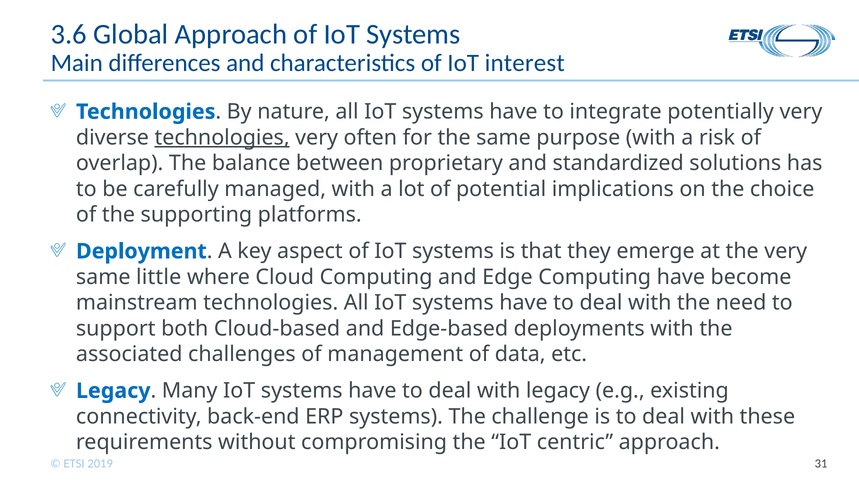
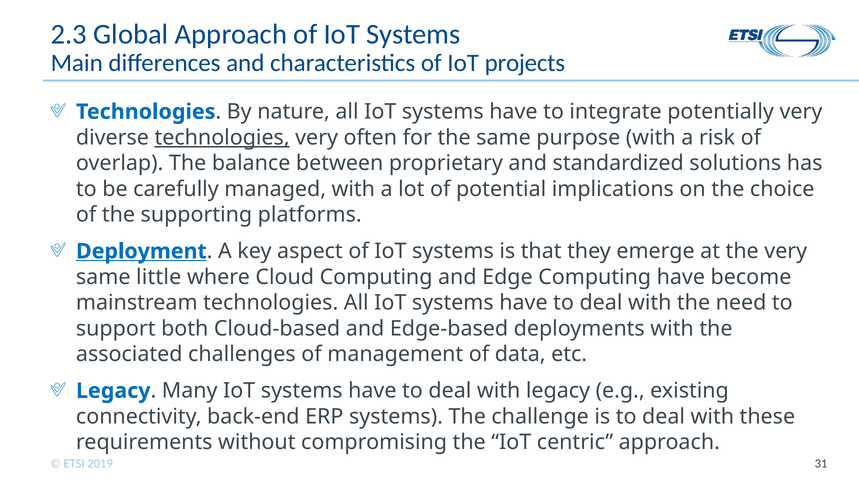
3.6: 3.6 -> 2.3
interest: interest -> projects
Deployment underline: none -> present
